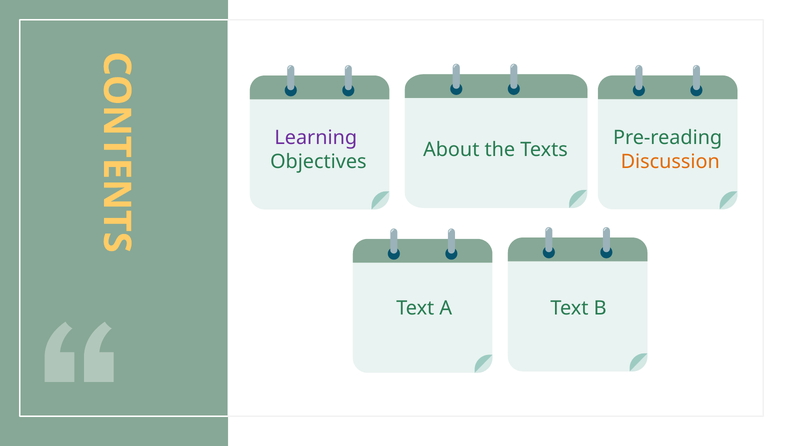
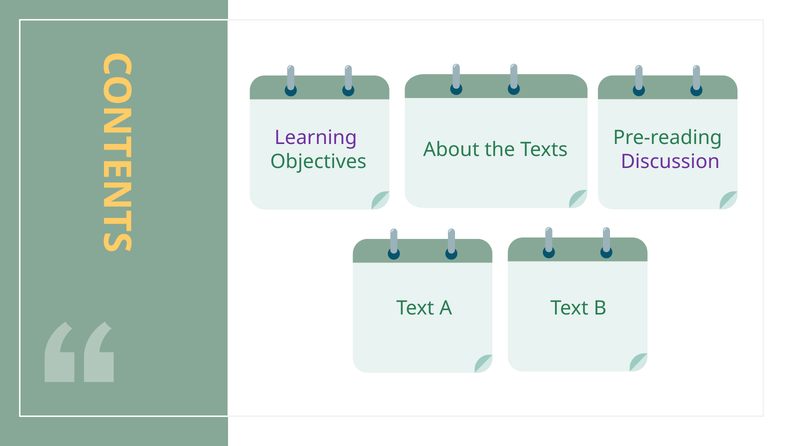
Discussion colour: orange -> purple
